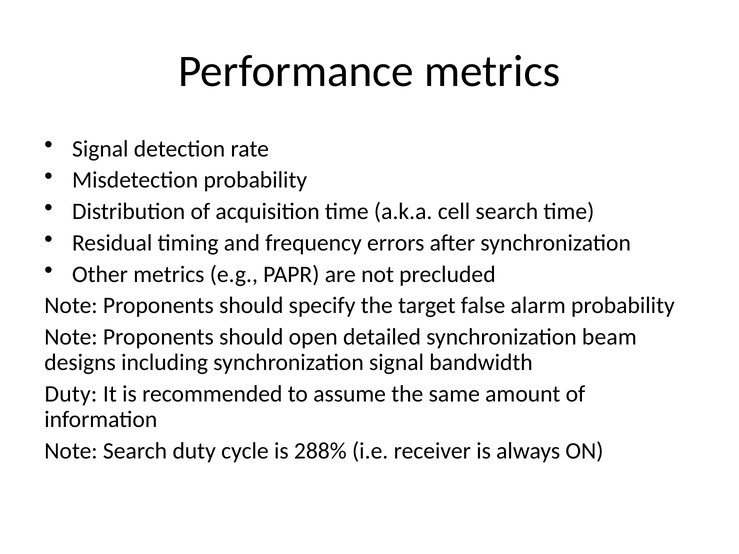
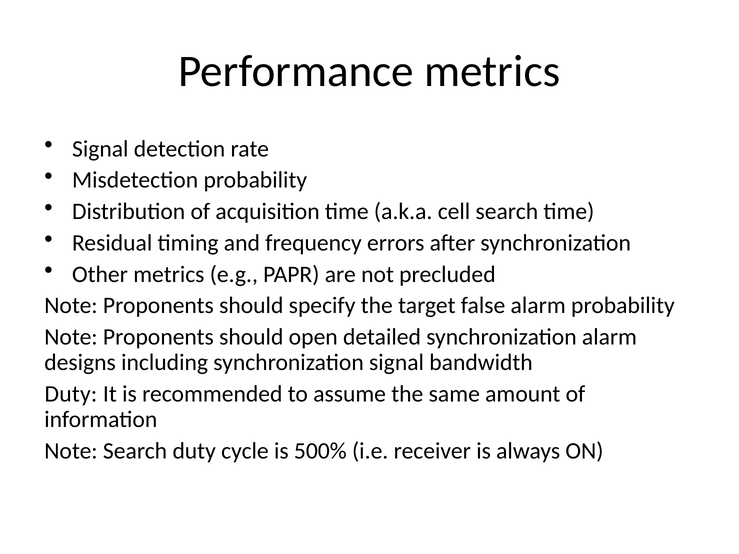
synchronization beam: beam -> alarm
288%: 288% -> 500%
